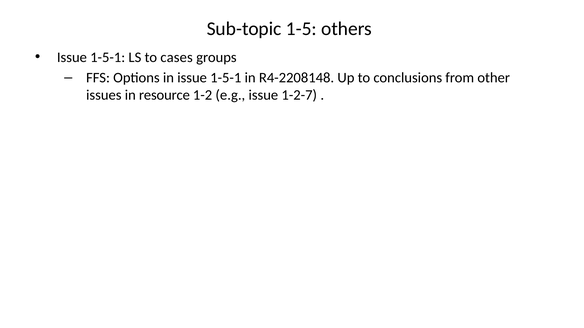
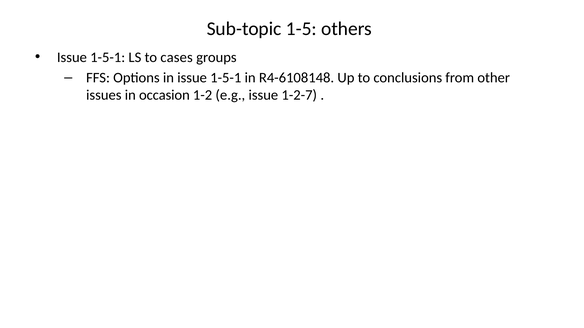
R4-2208148: R4-2208148 -> R4-6108148
resource: resource -> occasion
